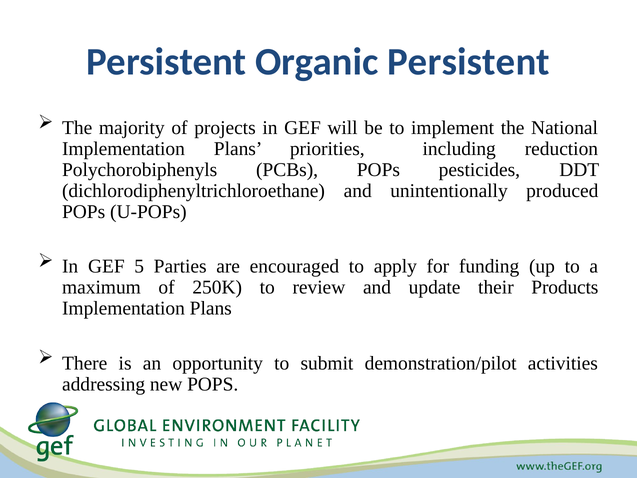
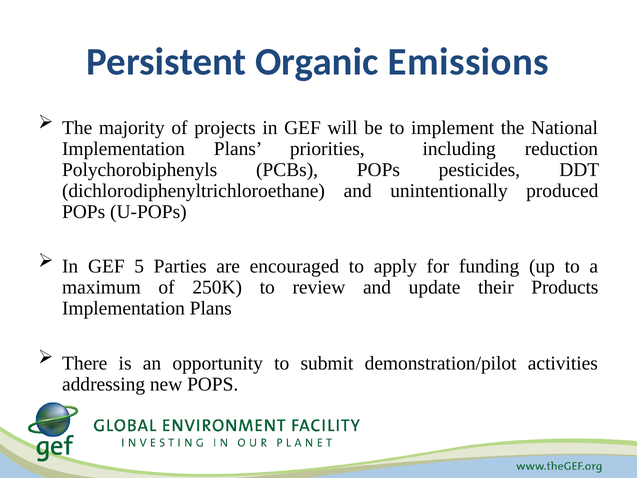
Organic Persistent: Persistent -> Emissions
